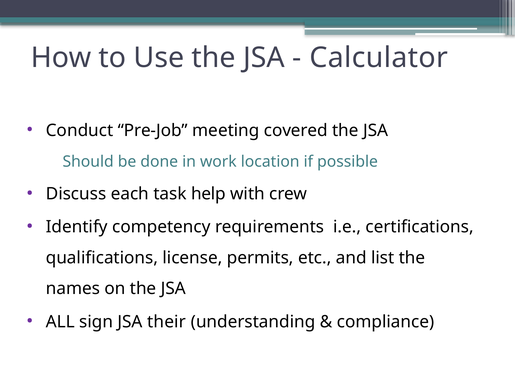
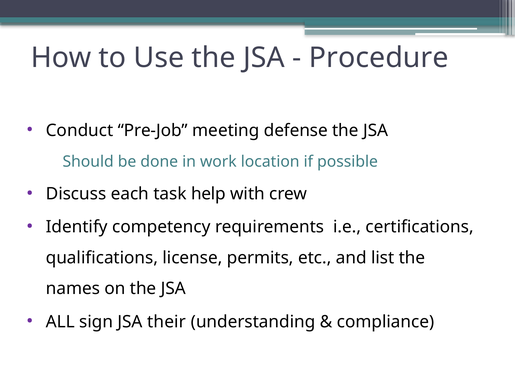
Calculator: Calculator -> Procedure
covered: covered -> defense
